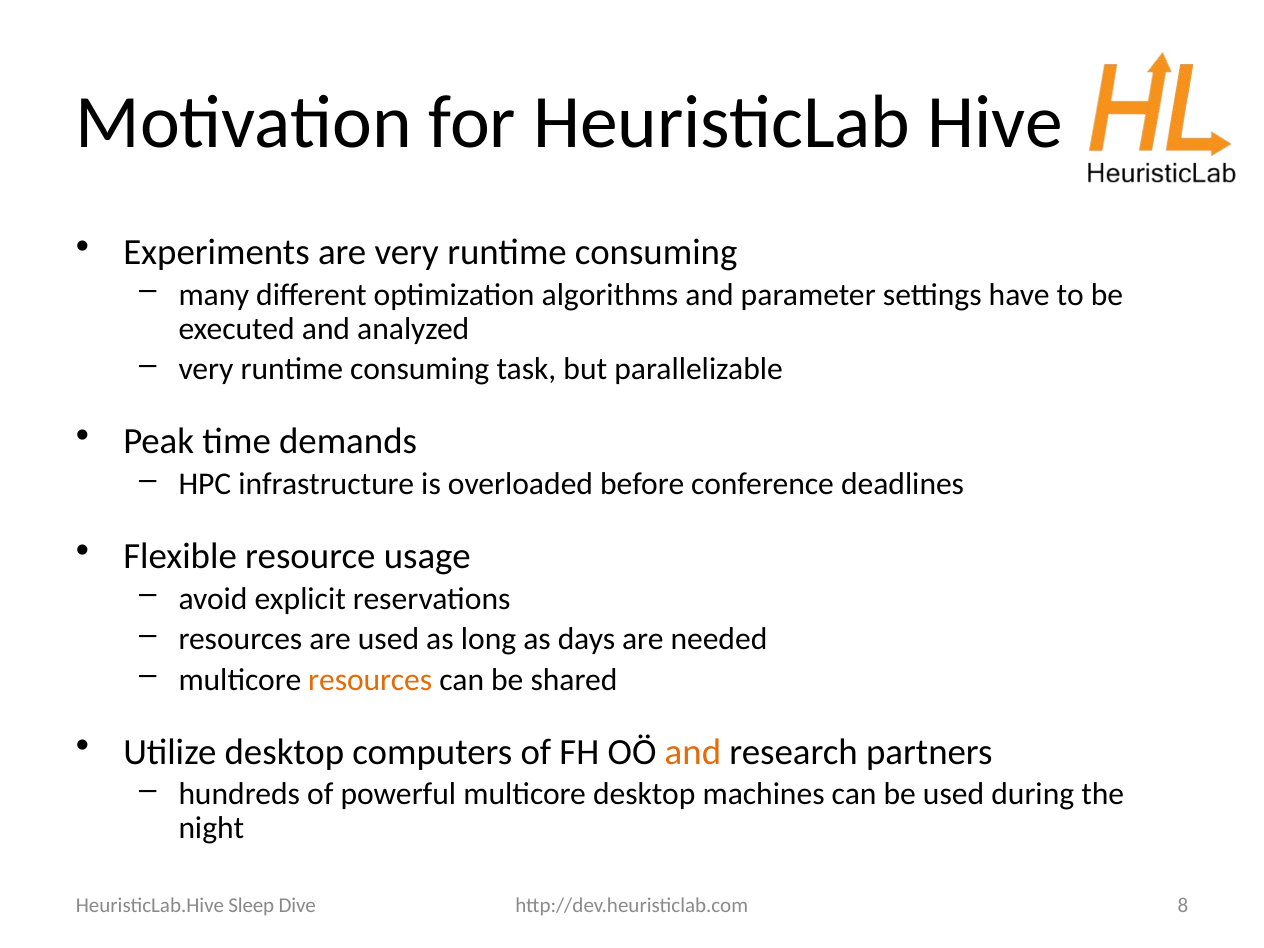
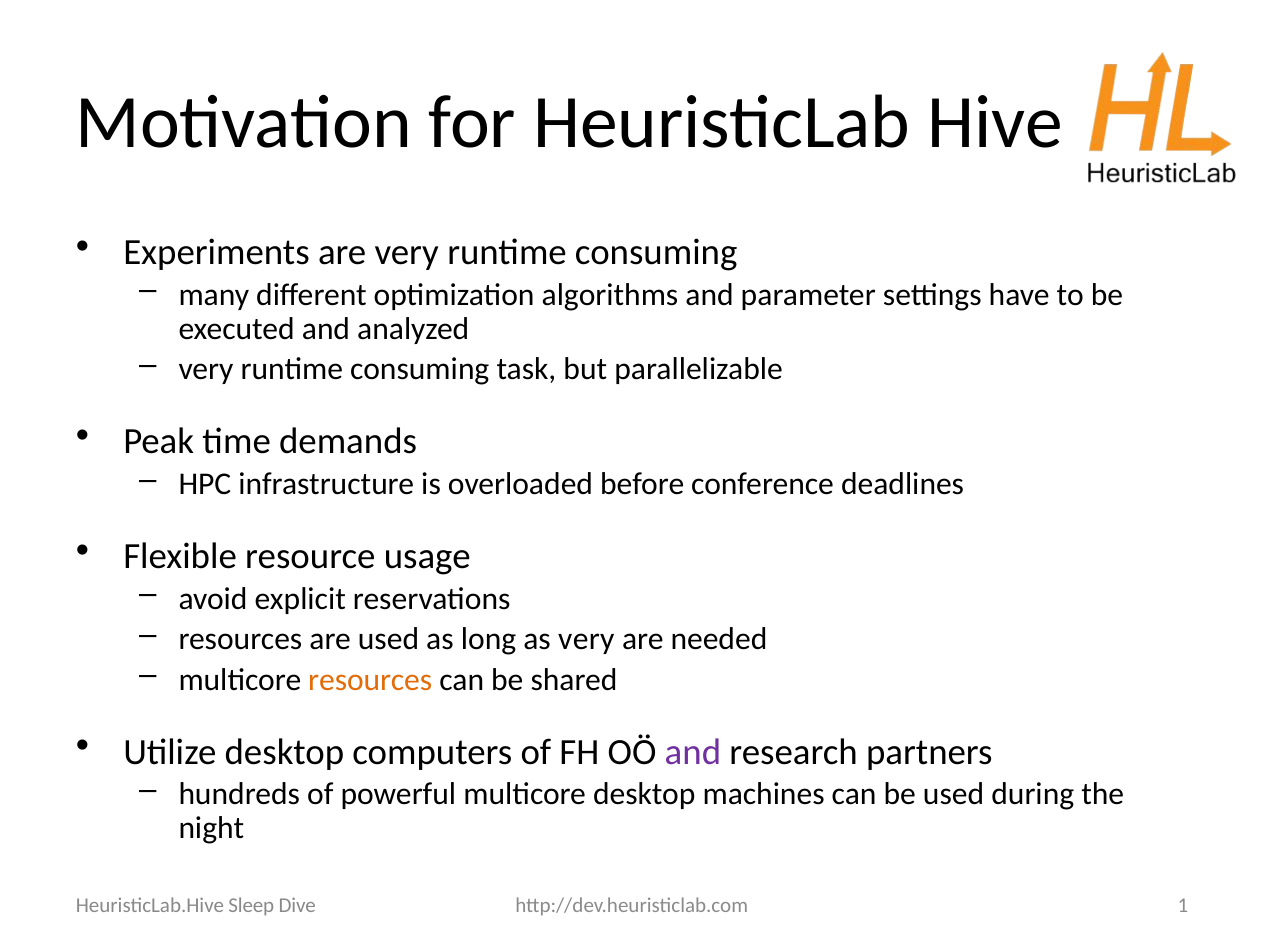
as days: days -> very
and at (693, 752) colour: orange -> purple
8: 8 -> 1
